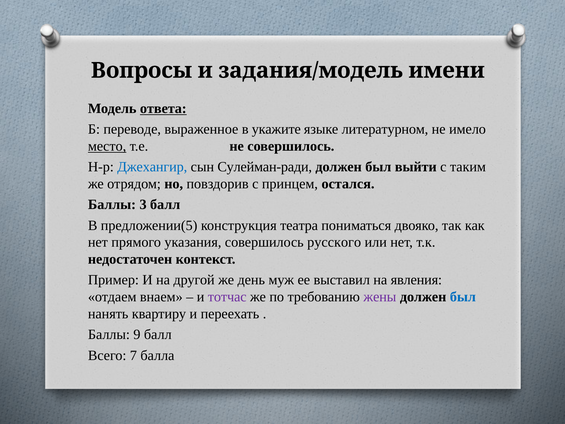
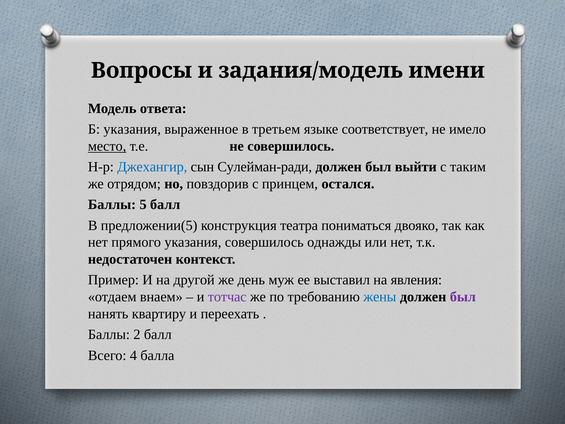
ответа underline: present -> none
Б переводе: переводе -> указания
укажите: укажите -> третьем
литературном: литературном -> соответствует
3: 3 -> 5
русского: русского -> однажды
жены colour: purple -> blue
был at (463, 297) colour: blue -> purple
9: 9 -> 2
7: 7 -> 4
